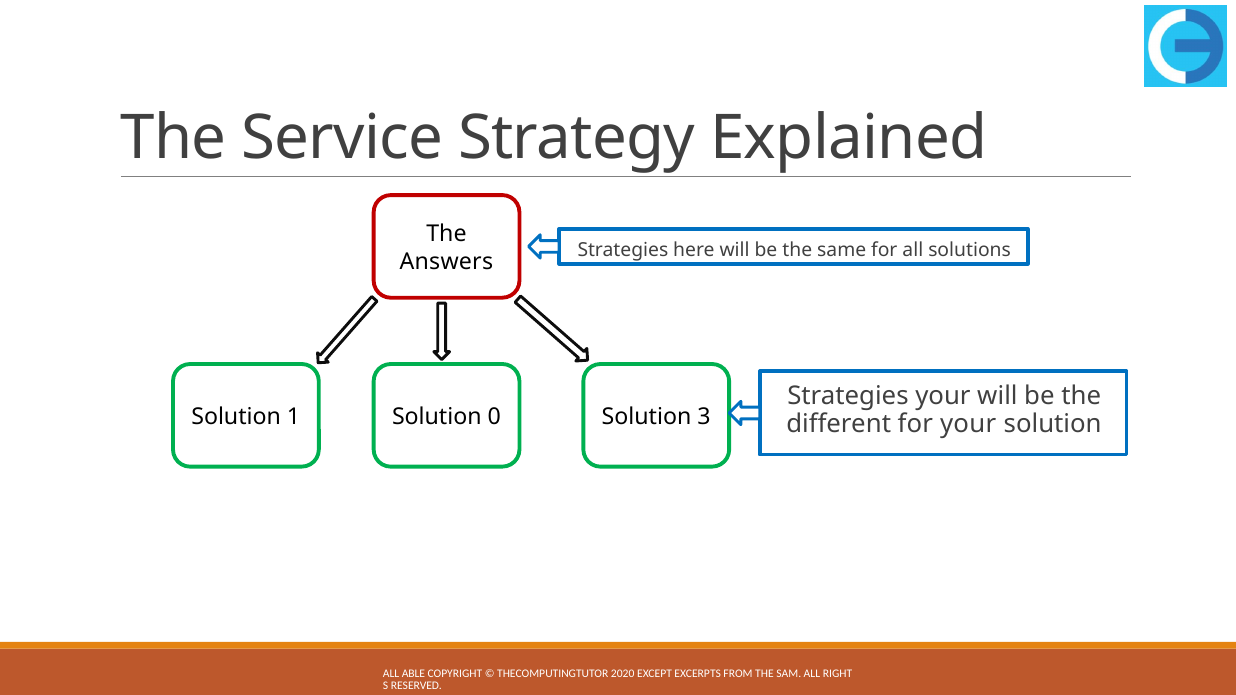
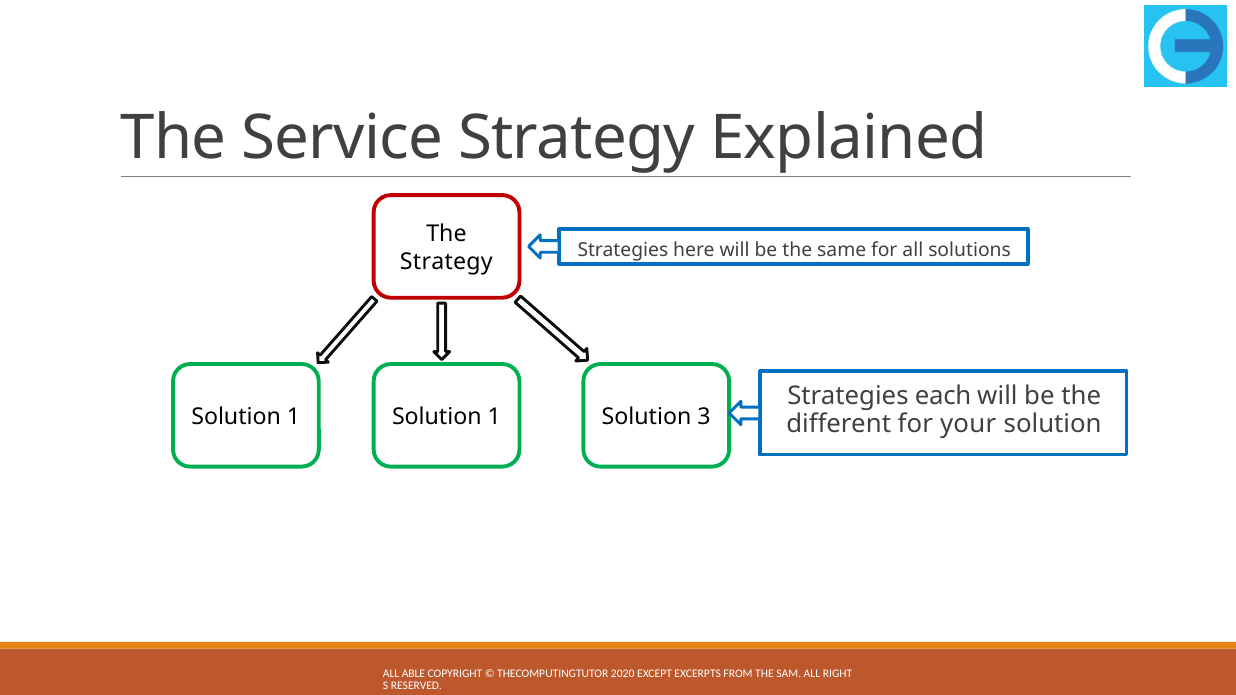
Answers at (446, 262): Answers -> Strategy
Strategies your: your -> each
1 Solution 0: 0 -> 1
